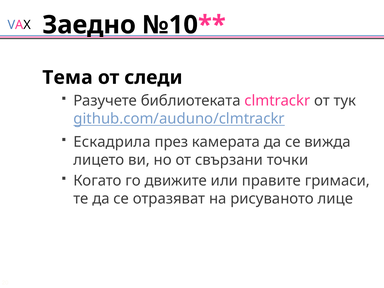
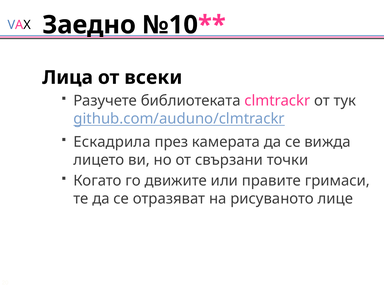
Тема: Тема -> Лица
следи: следи -> всеки
